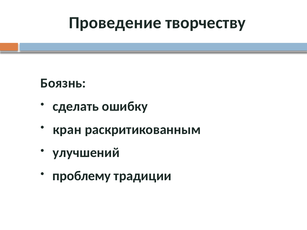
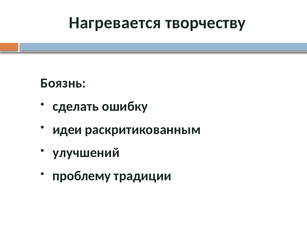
Проведение: Проведение -> Нагревается
кран: кран -> идеи
